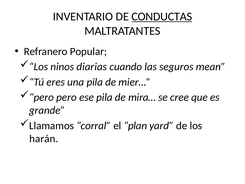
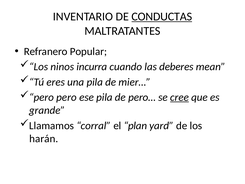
diarias: diarias -> incurra
seguros: seguros -> deberes
mira…: mira… -> pero…
cree underline: none -> present
